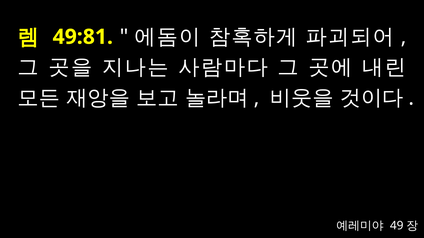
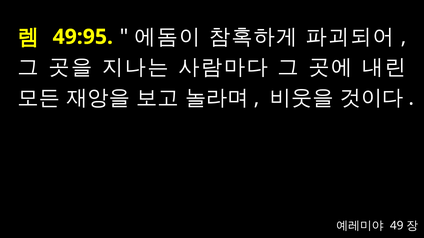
49:81: 49:81 -> 49:95
